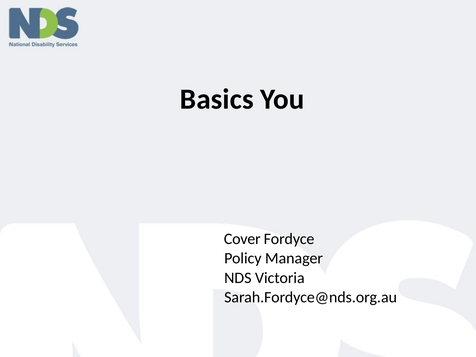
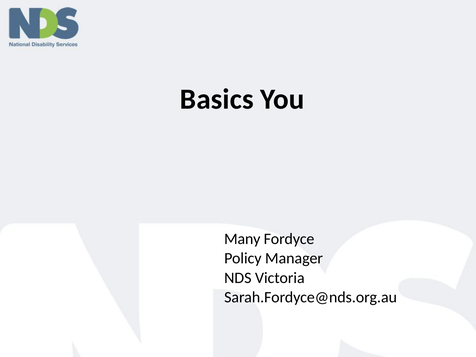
Cover: Cover -> Many
